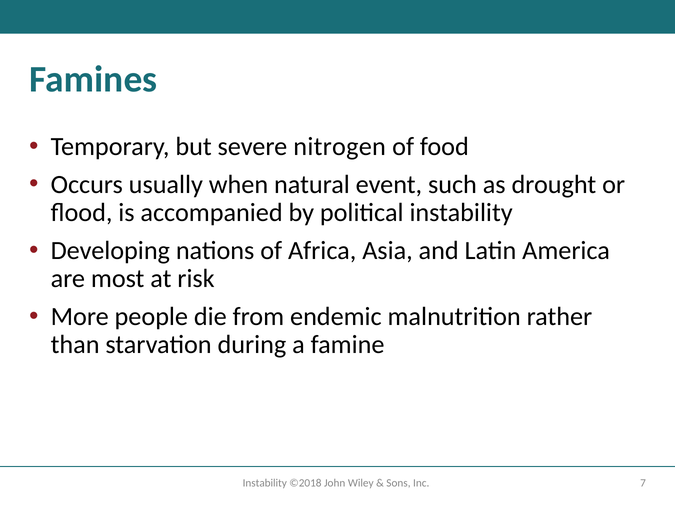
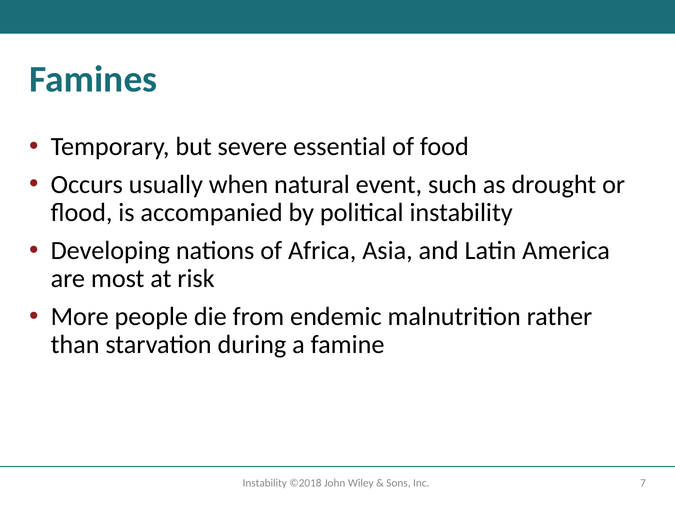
nitrogen: nitrogen -> essential
